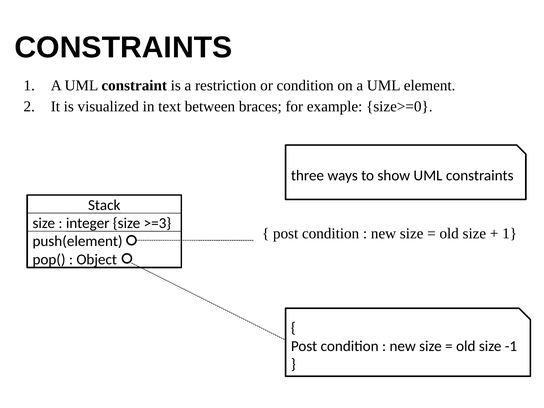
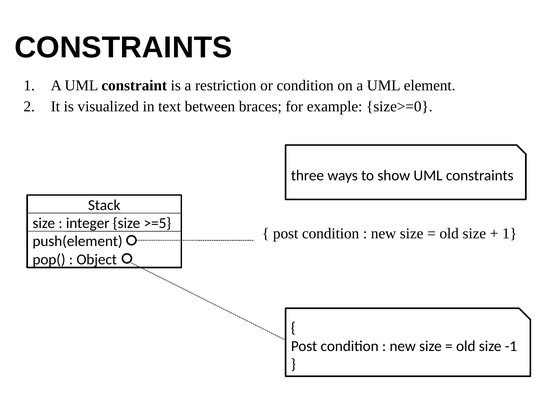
>=3: >=3 -> >=5
